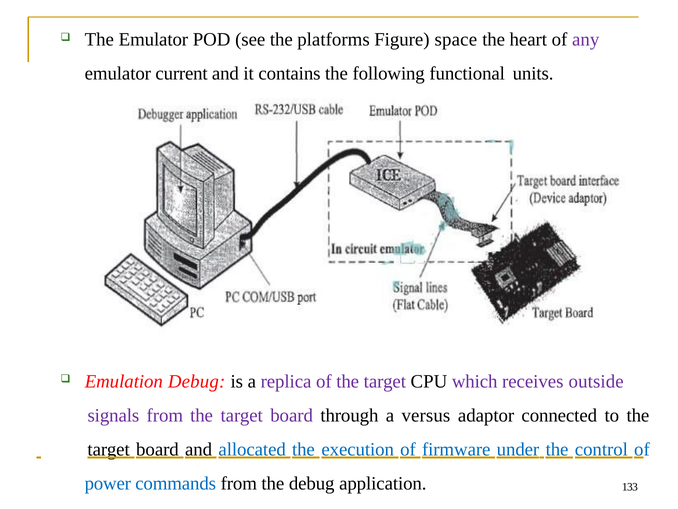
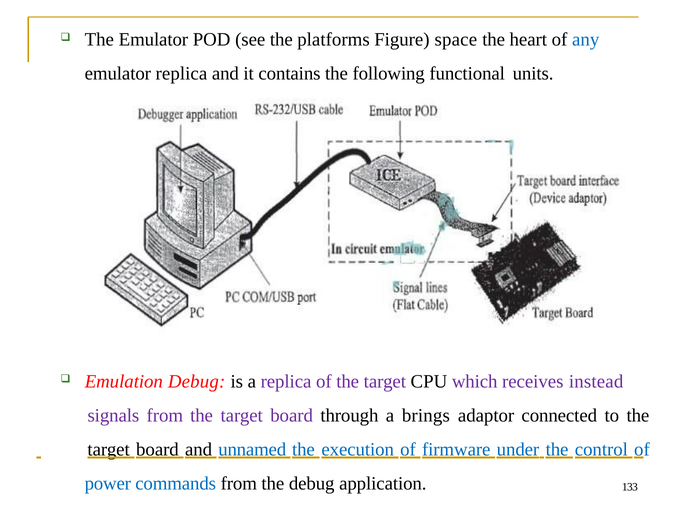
any colour: purple -> blue
emulator current: current -> replica
outside: outside -> instead
versus: versus -> brings
allocated: allocated -> unnamed
